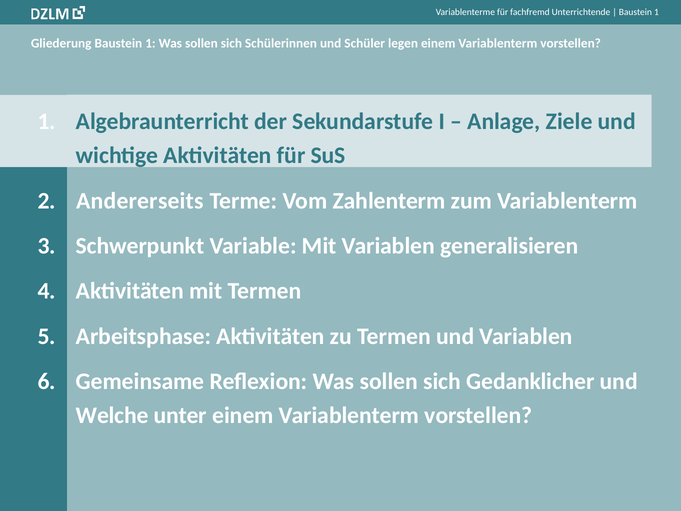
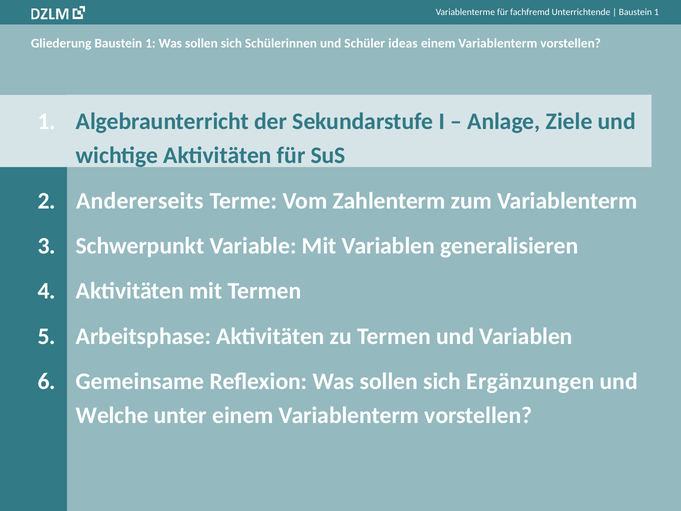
legen: legen -> ideas
Gedanklicher: Gedanklicher -> Ergänzungen
